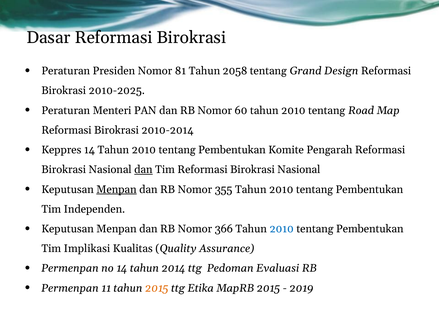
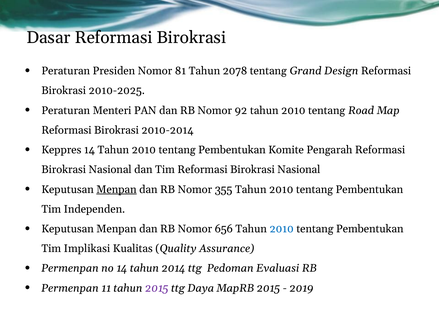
2058: 2058 -> 2078
60: 60 -> 92
dan at (143, 170) underline: present -> none
366: 366 -> 656
2015 at (157, 288) colour: orange -> purple
Etika: Etika -> Daya
